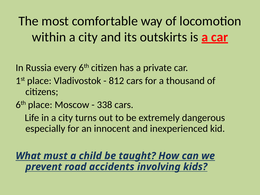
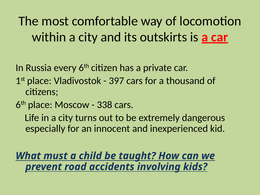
812: 812 -> 397
